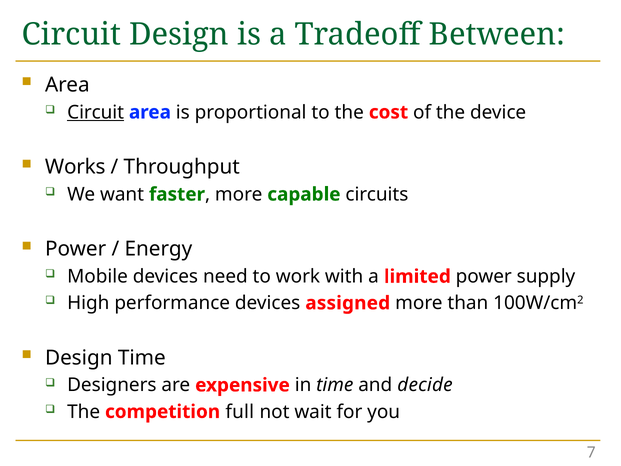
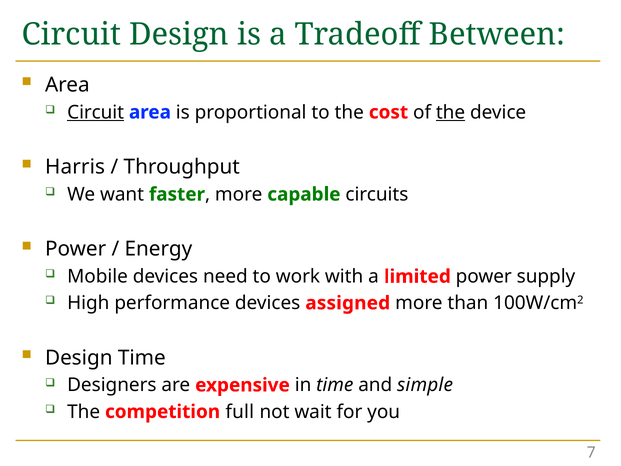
the at (451, 112) underline: none -> present
Works: Works -> Harris
decide: decide -> simple
